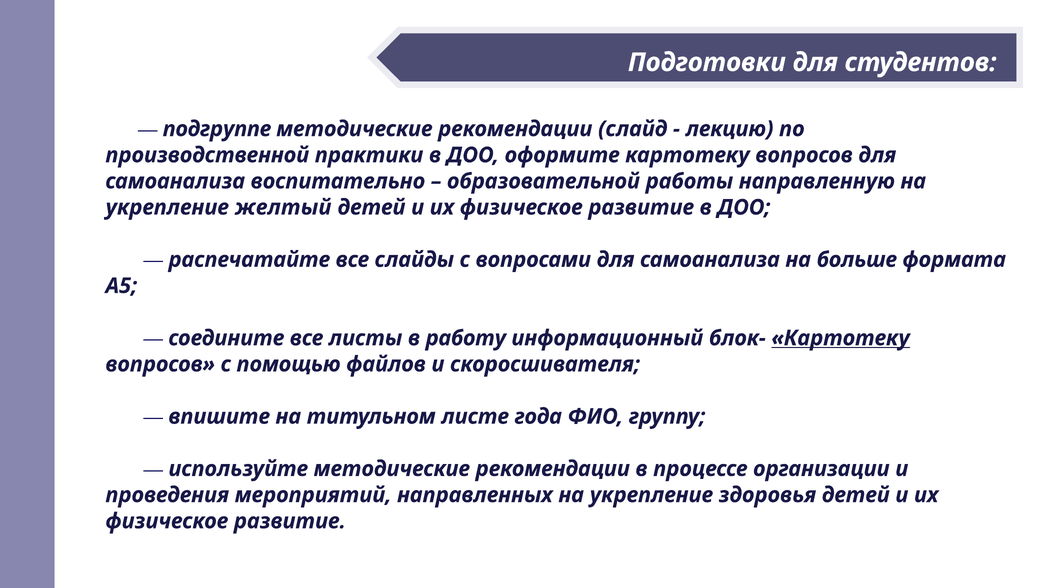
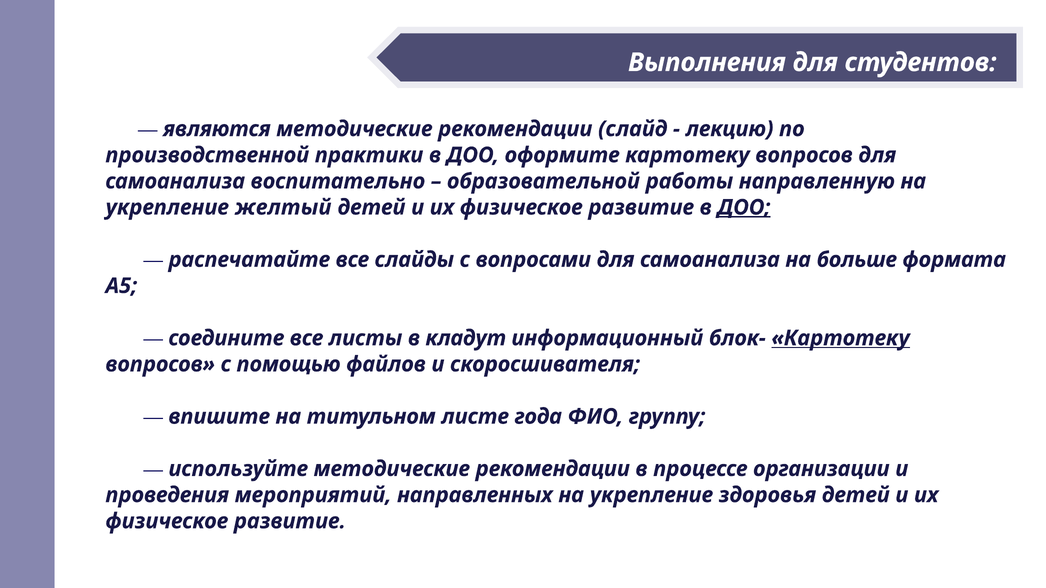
Подготовки: Подготовки -> Выполнения
подгруппе: подгруппе -> являются
ДОО at (744, 208) underline: none -> present
работу: работу -> кладут
